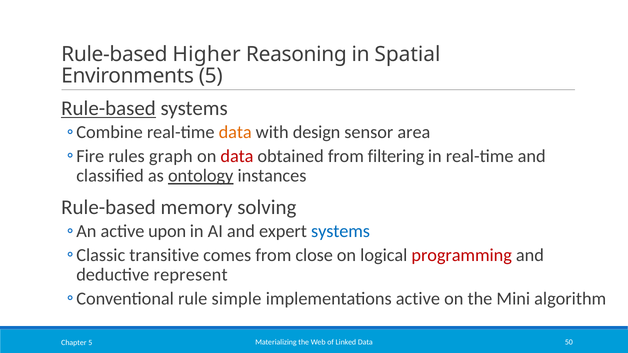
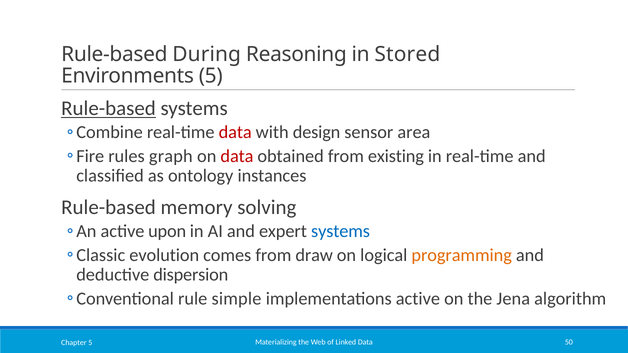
Higher: Higher -> During
Spatial: Spatial -> Stored
data at (235, 132) colour: orange -> red
filtering: filtering -> existing
ontology underline: present -> none
transitive: transitive -> evolution
close: close -> draw
programming colour: red -> orange
represent: represent -> dispersion
Mini: Mini -> Jena
